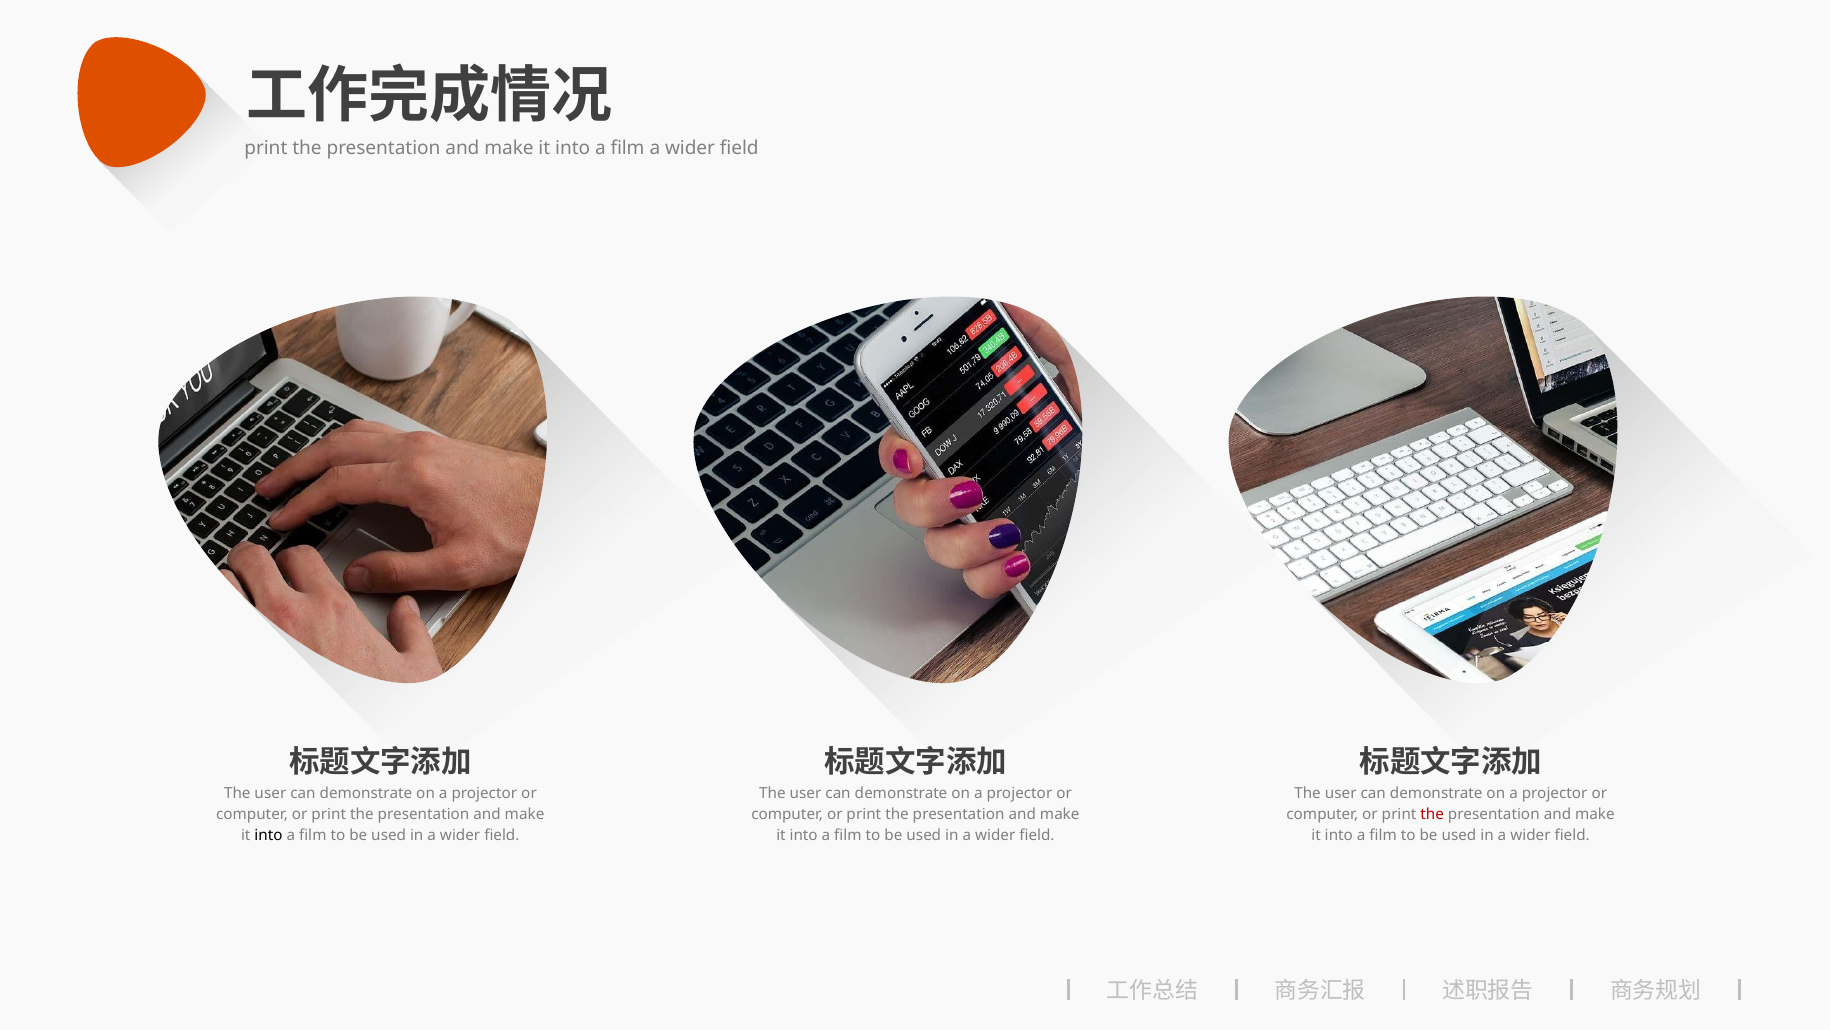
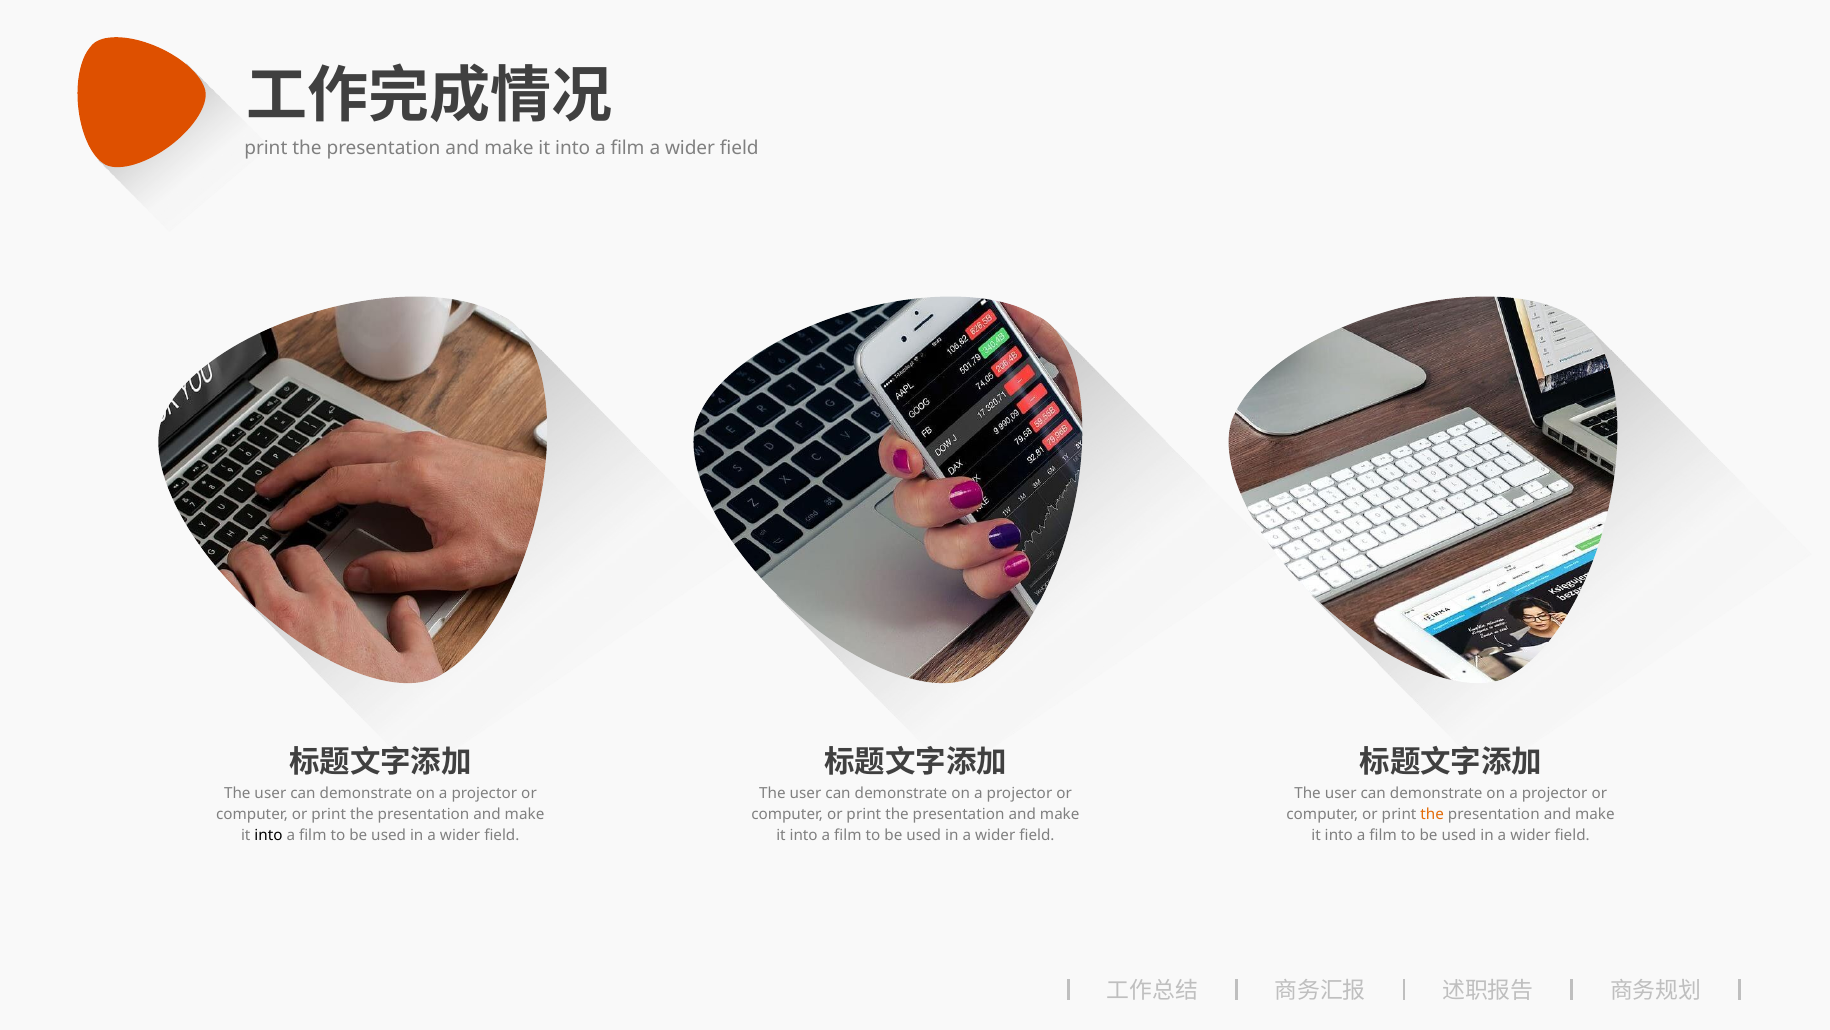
the at (1432, 814) colour: red -> orange
